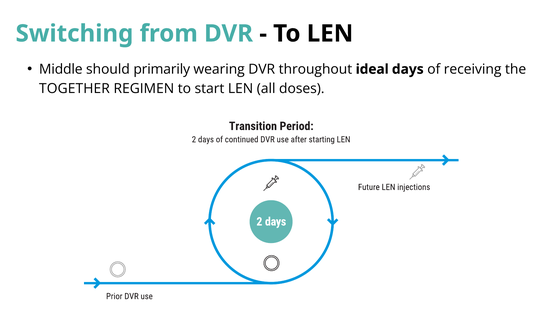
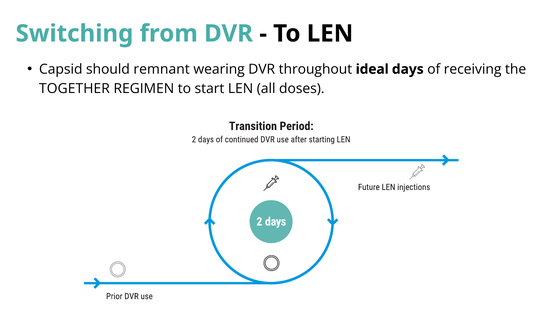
Middle: Middle -> Capsid
primarily: primarily -> remnant
